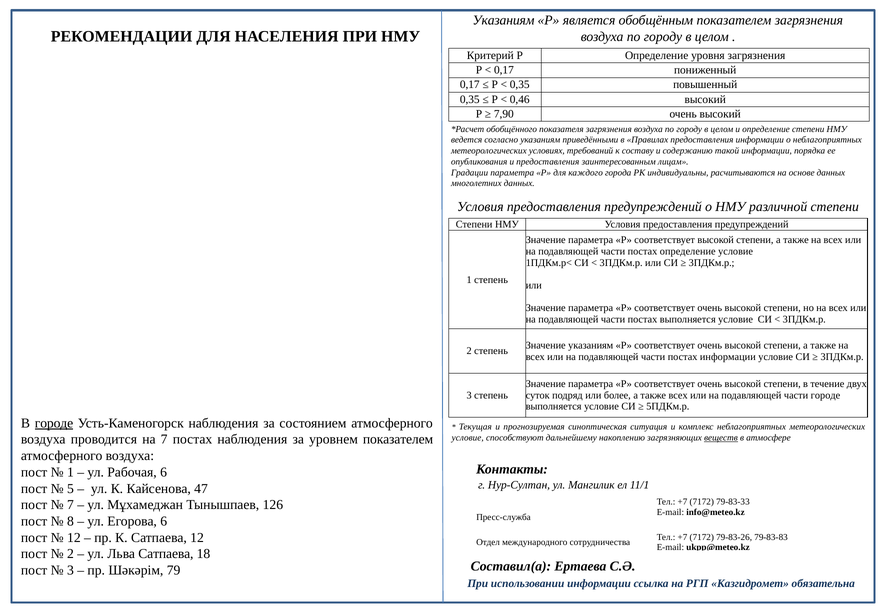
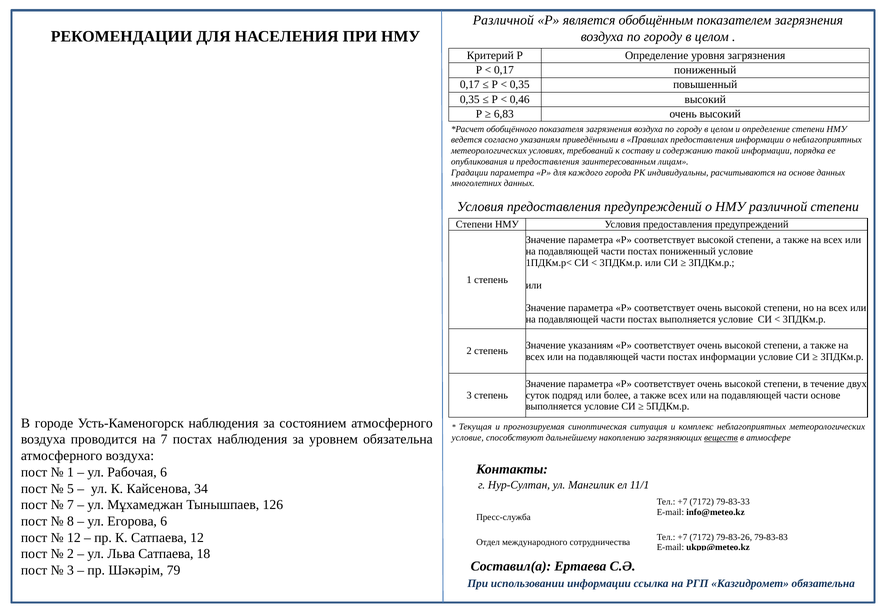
Указаниям at (503, 20): Указаниям -> Различной
7,90: 7,90 -> 6,83
постах определение: определение -> пониженный
части городе: городе -> основе
городе at (54, 423) underline: present -> none
уровнем показателем: показателем -> обязательна
47: 47 -> 34
